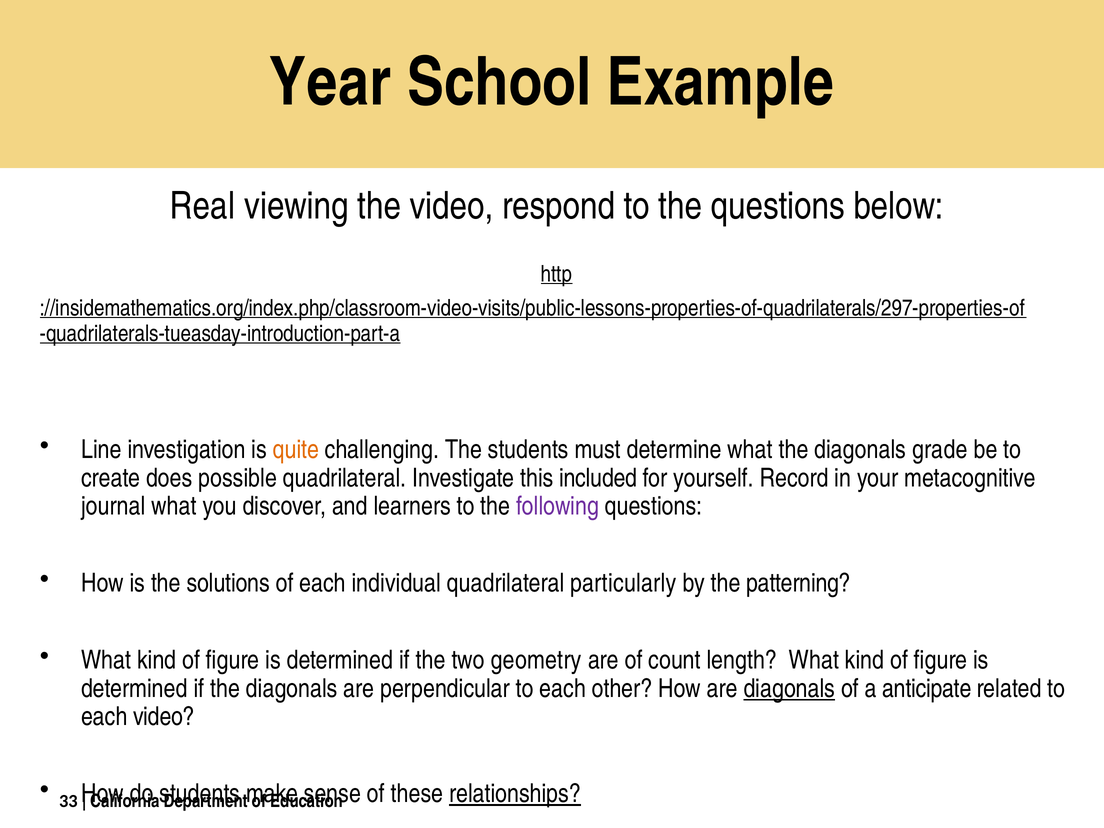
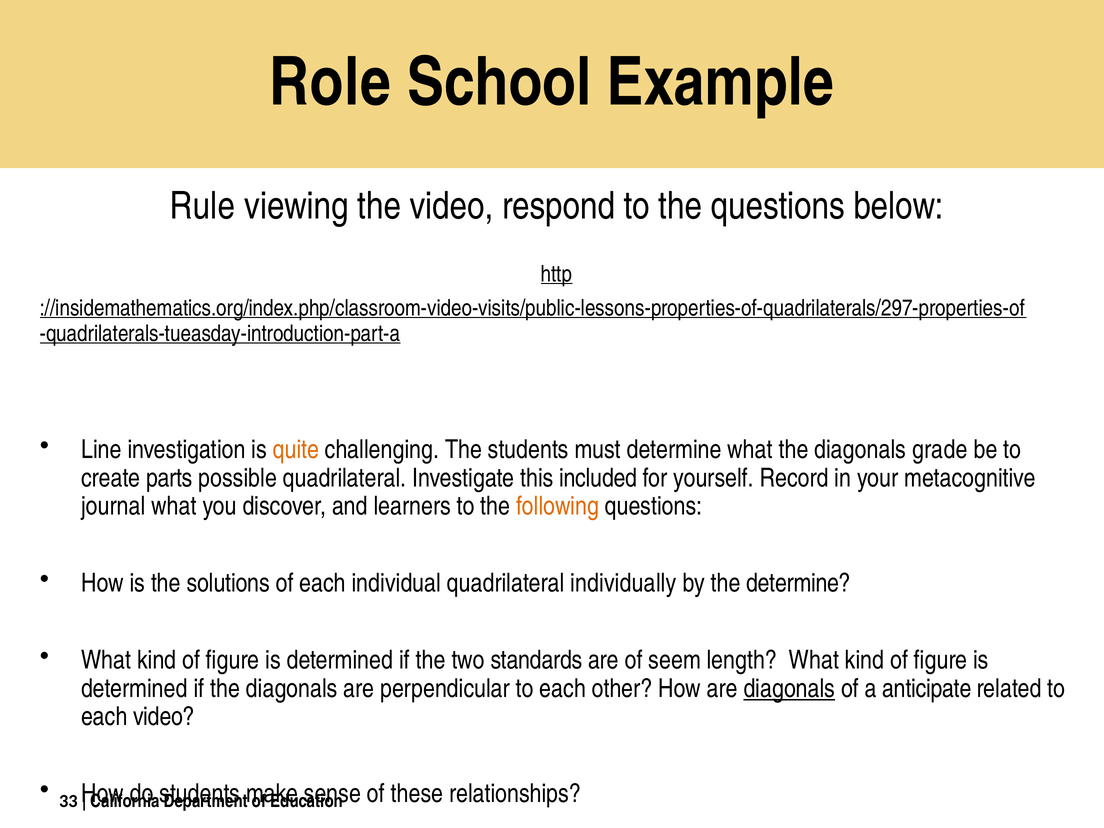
Year: Year -> Role
Real: Real -> Rule
does: does -> parts
following colour: purple -> orange
particularly: particularly -> individually
the patterning: patterning -> determine
geometry: geometry -> standards
count: count -> seem
relationships underline: present -> none
